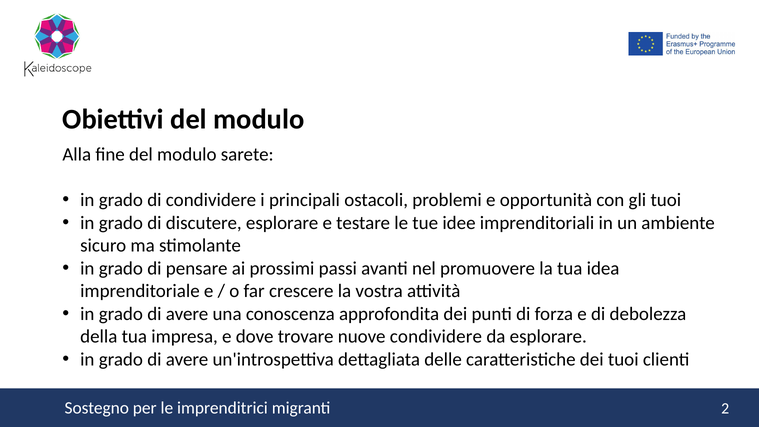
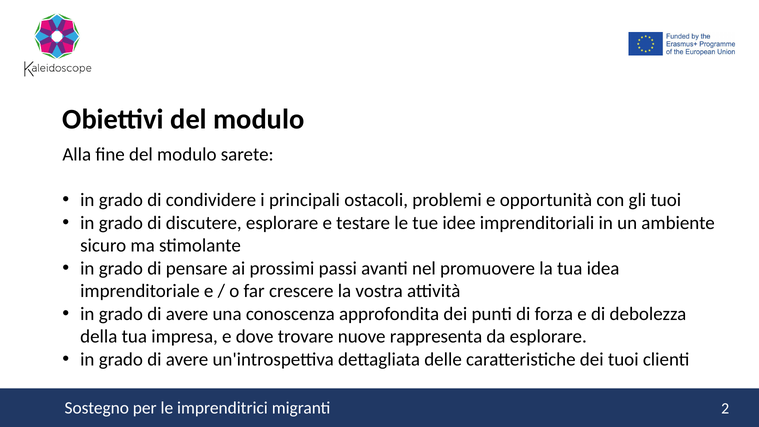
nuove condividere: condividere -> rappresenta
